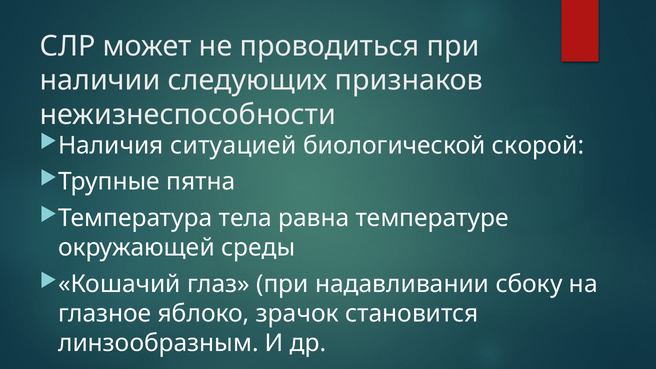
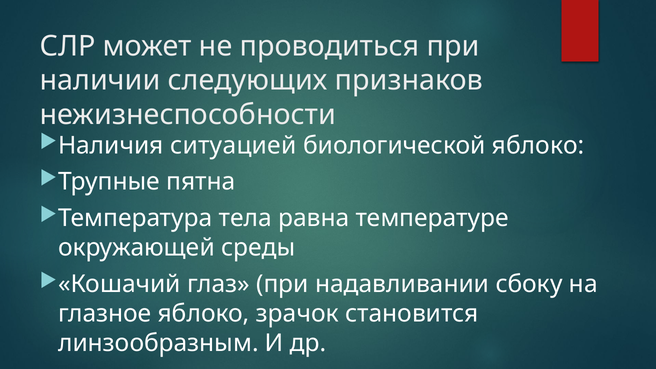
биологической скорой: скорой -> яблоко
